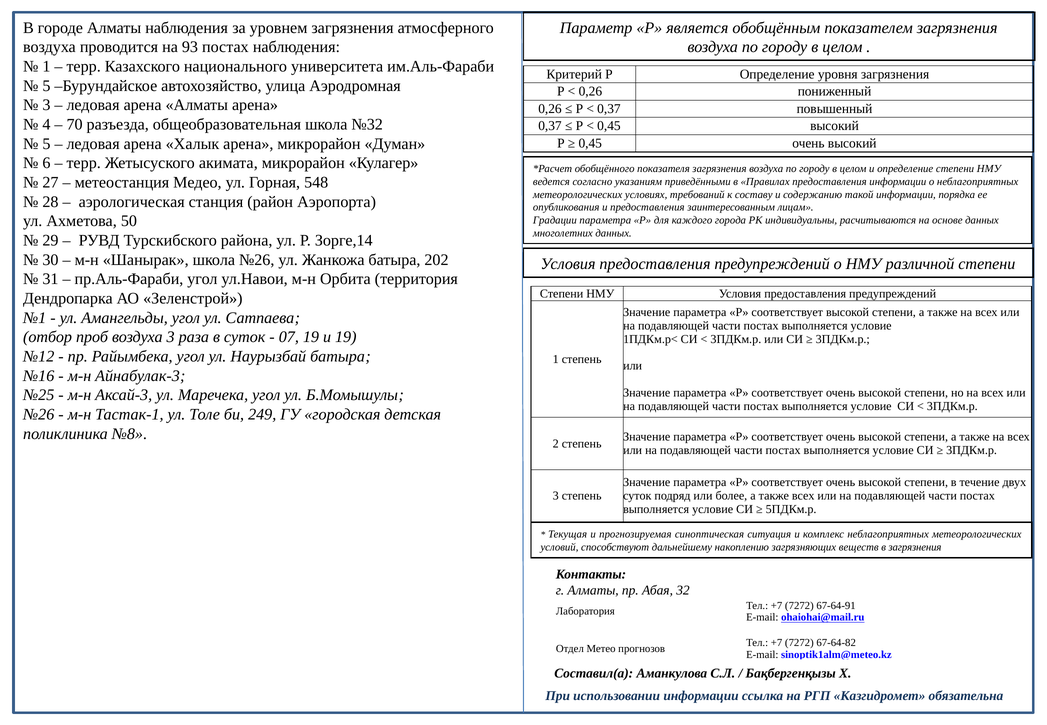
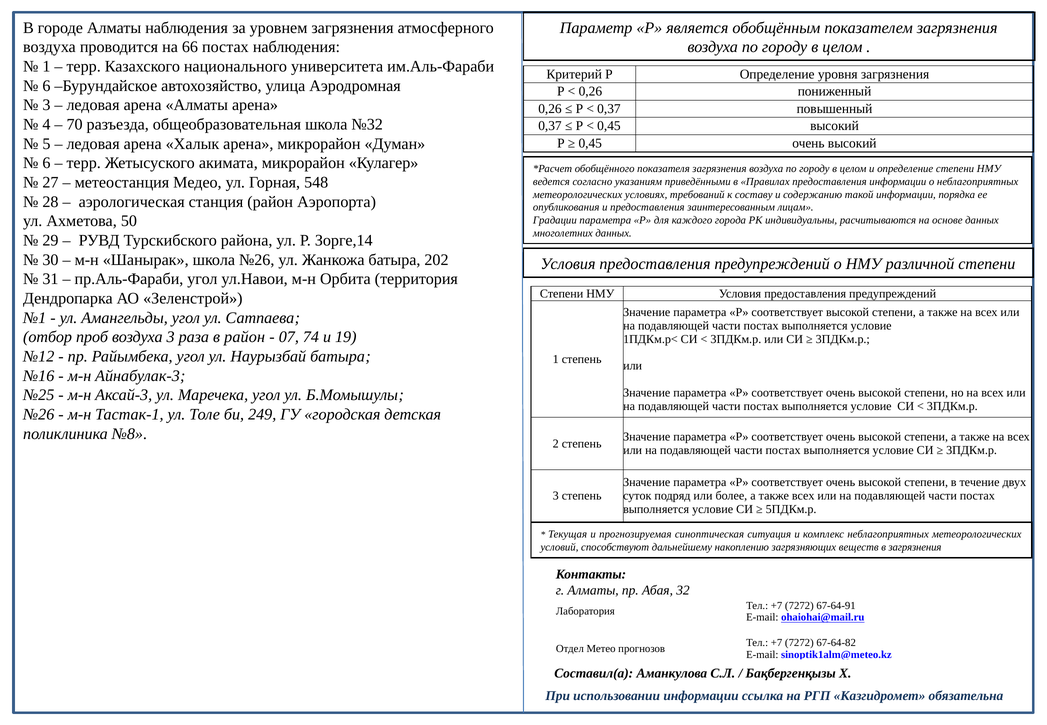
93: 93 -> 66
5 at (46, 86): 5 -> 6
в суток: суток -> район
07 19: 19 -> 74
